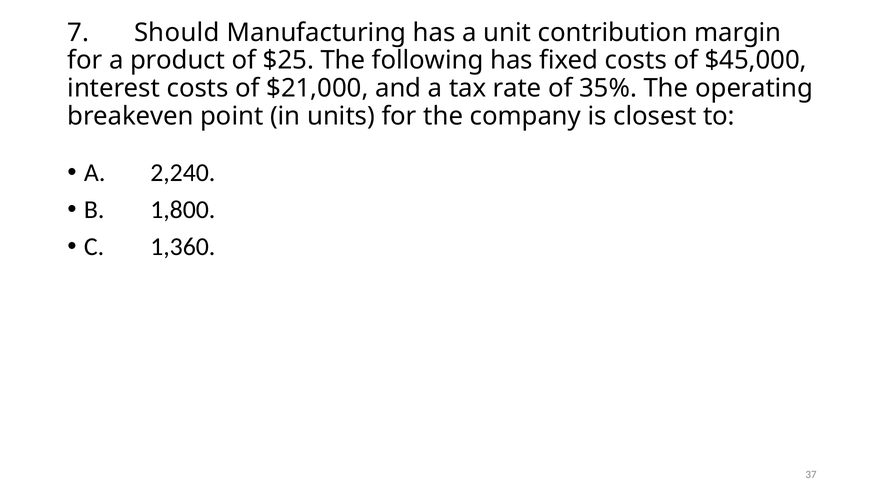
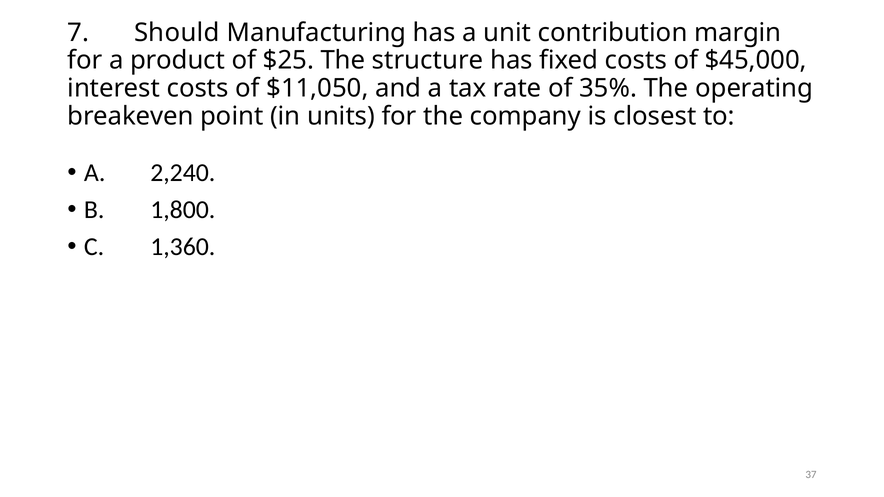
following: following -> structure
$21,000: $21,000 -> $11,050
